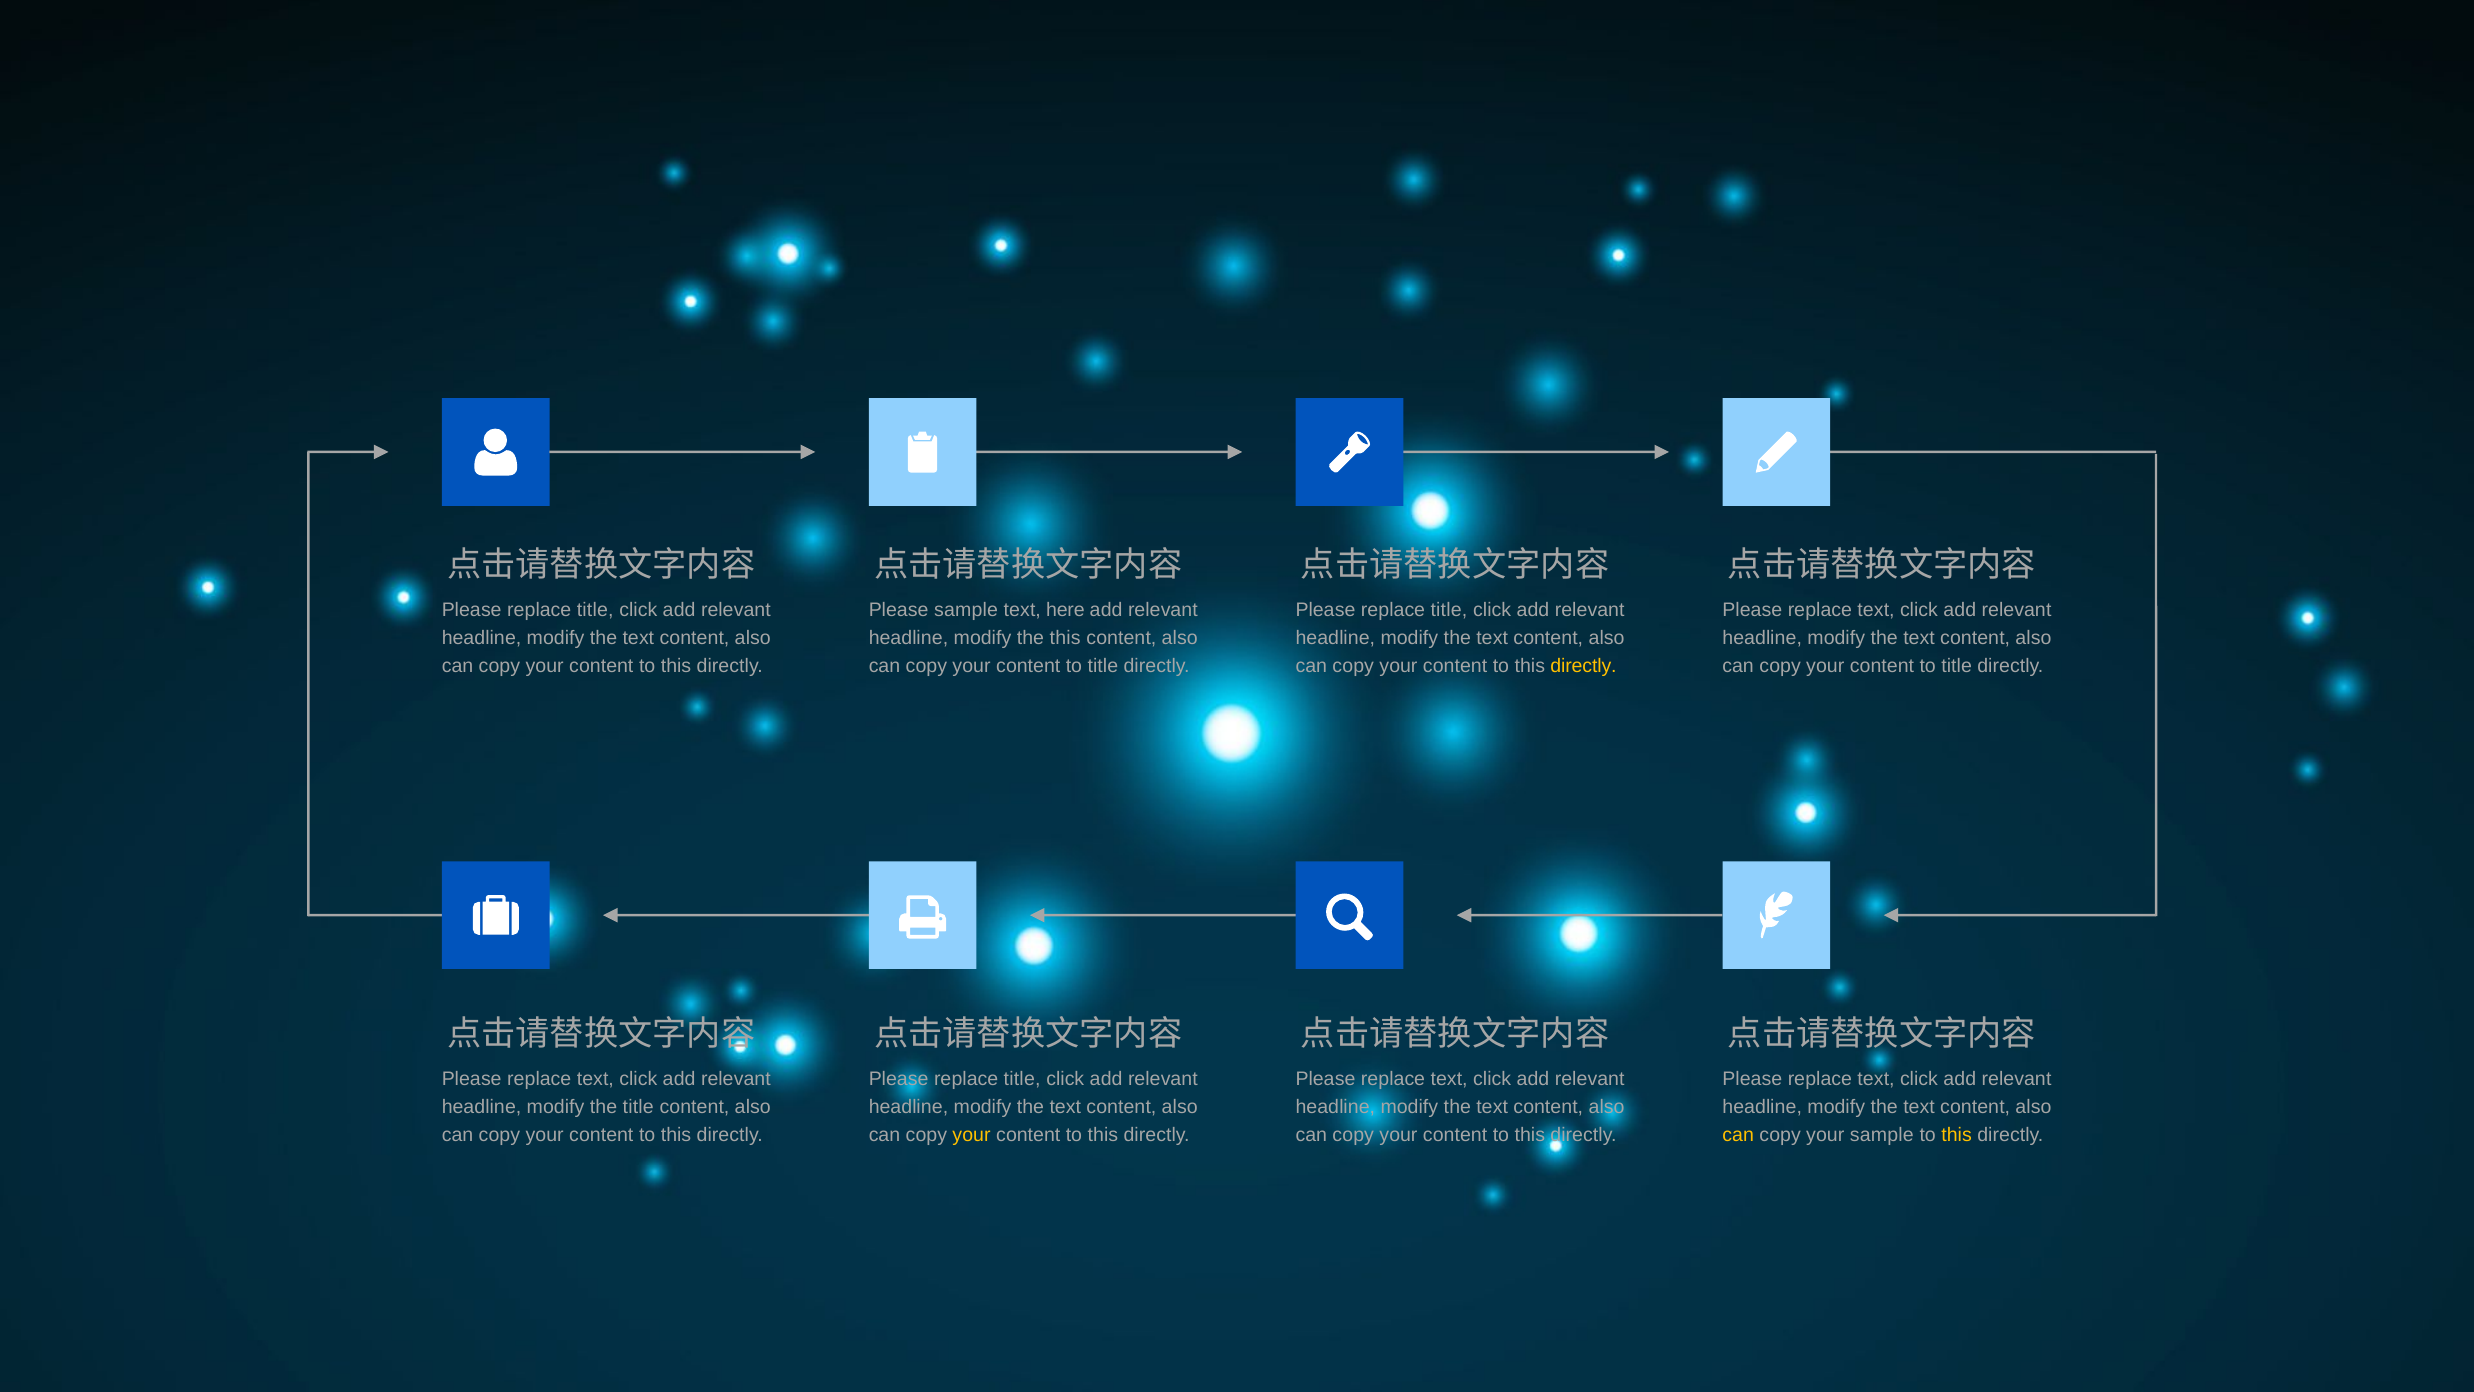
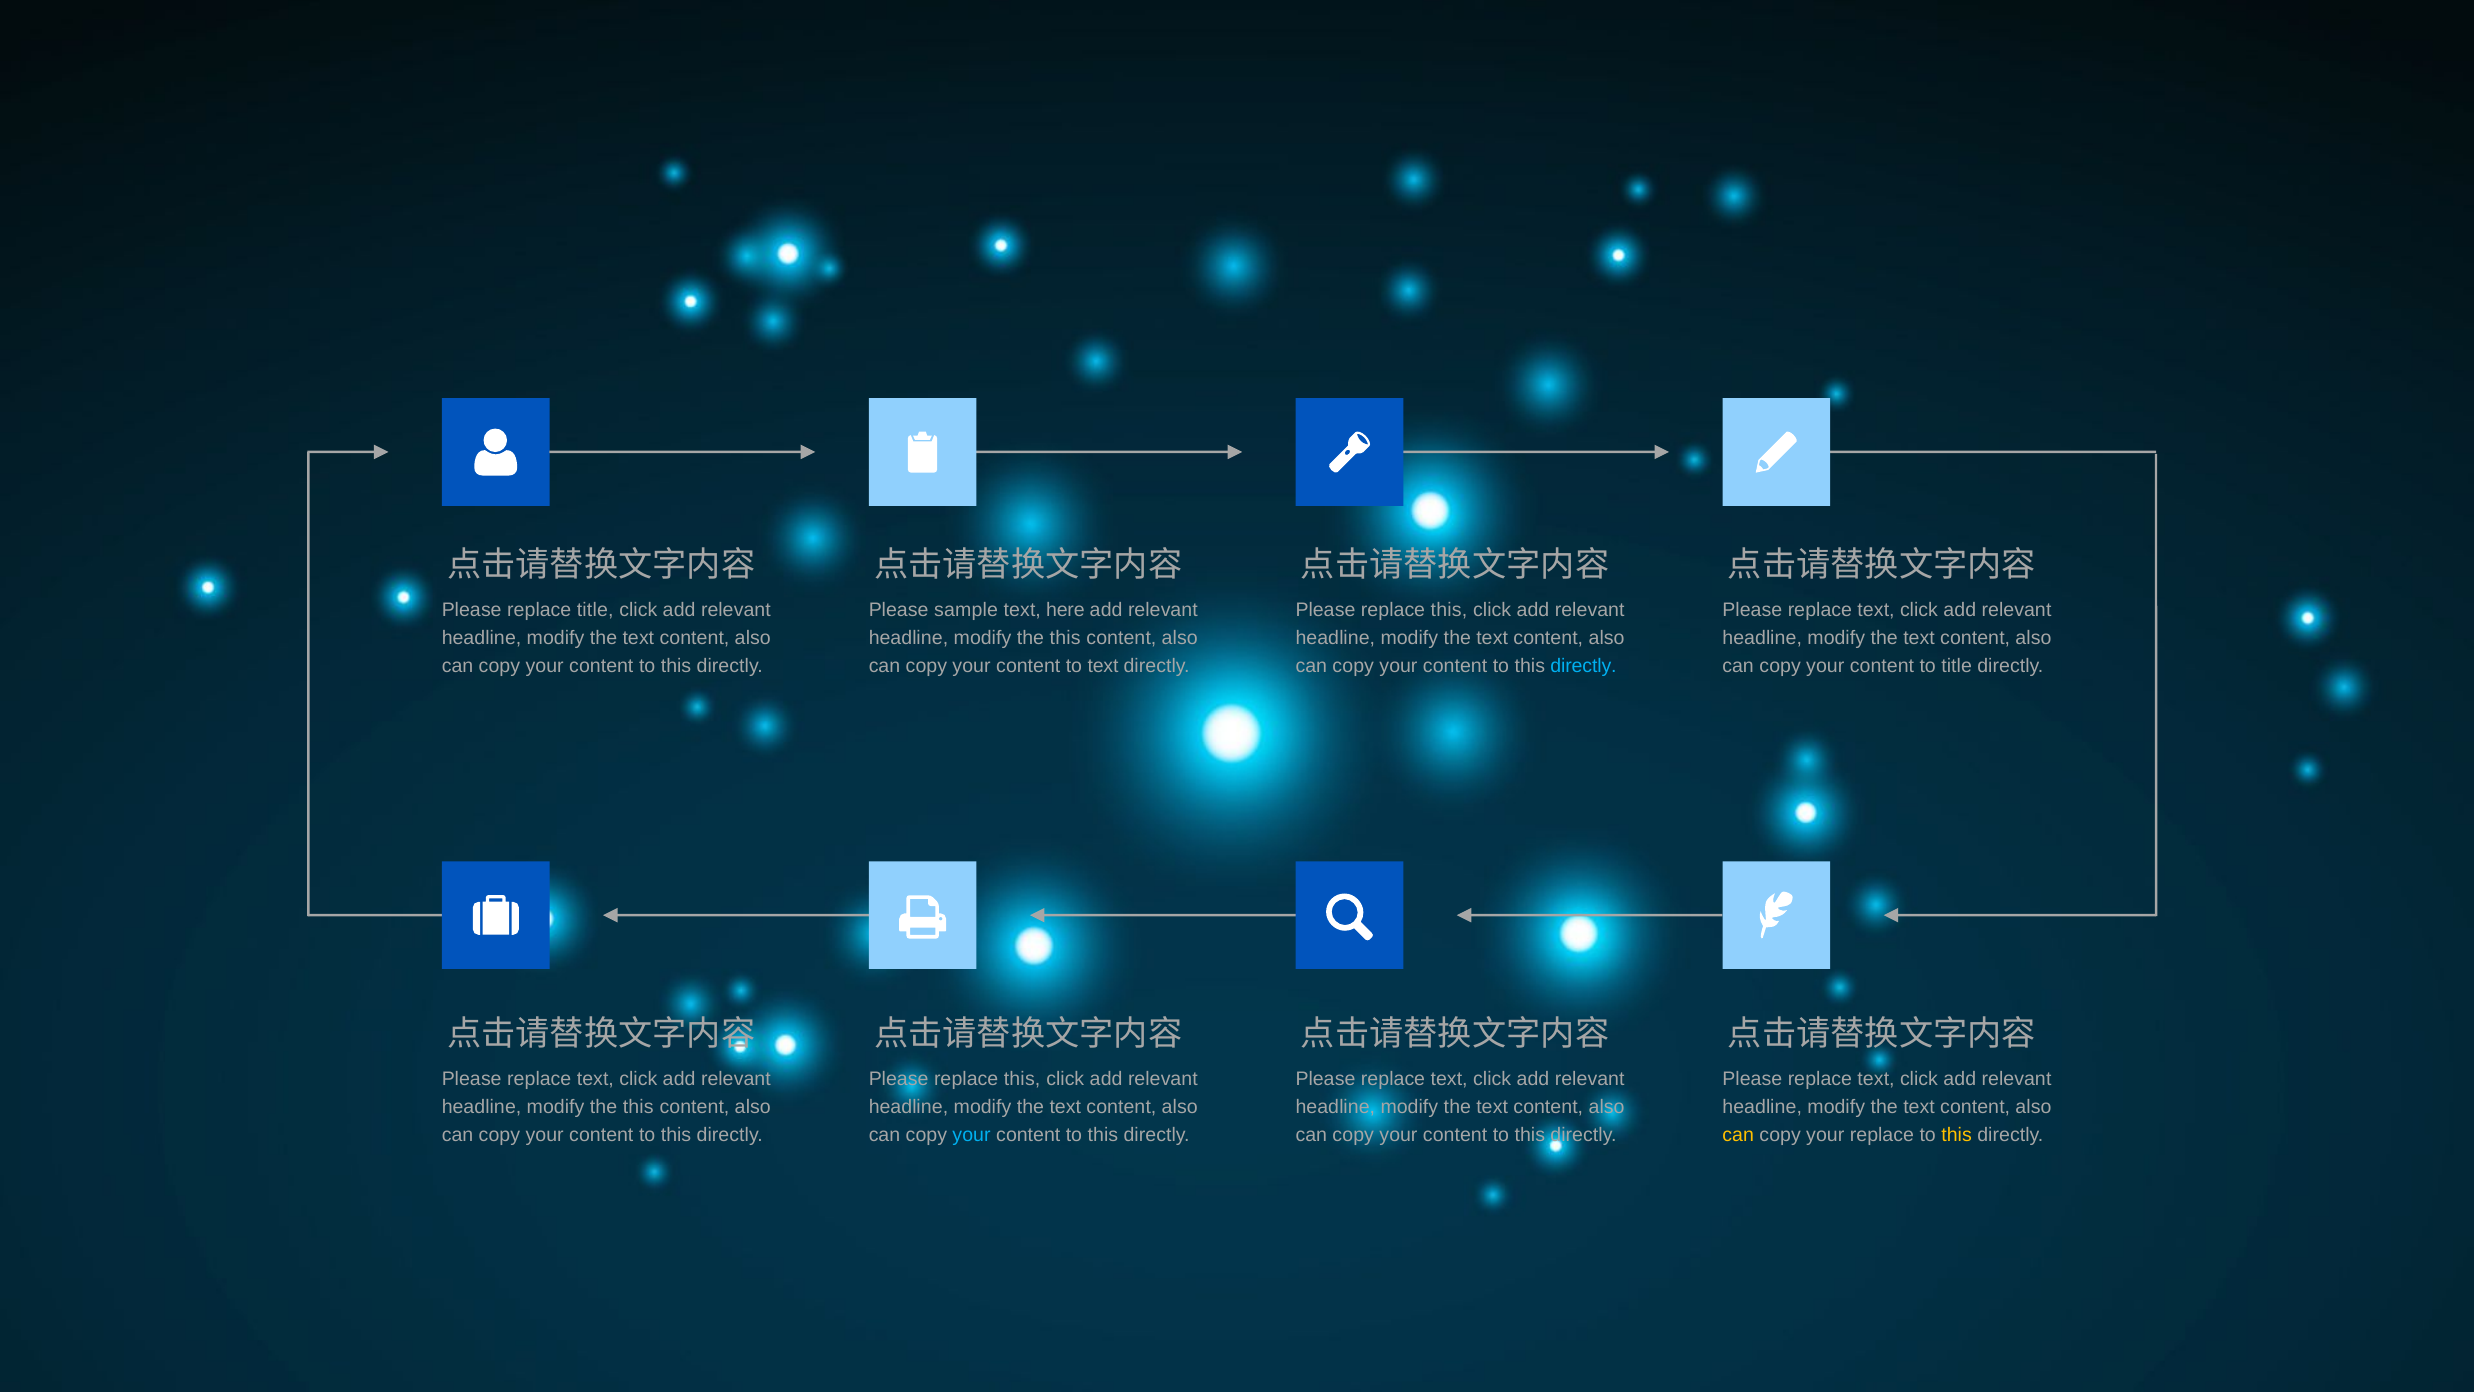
title at (1449, 610): title -> this
title at (1103, 666): title -> text
directly at (1584, 666) colour: yellow -> light blue
title at (1022, 1079): title -> this
title at (638, 1107): title -> this
your at (972, 1135) colour: yellow -> light blue
your sample: sample -> replace
